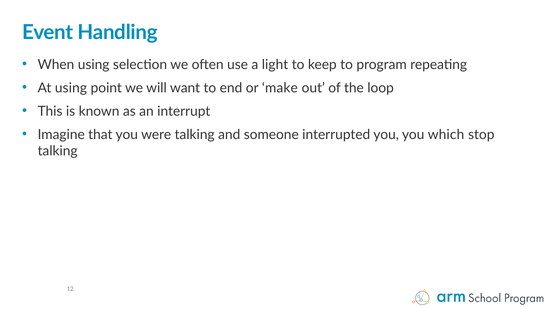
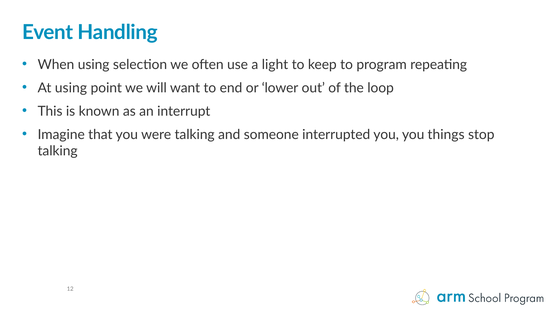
make: make -> lower
which: which -> things
